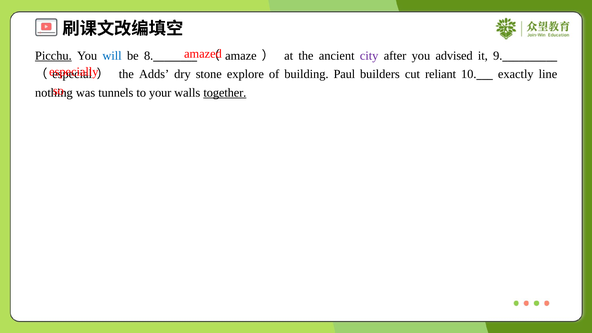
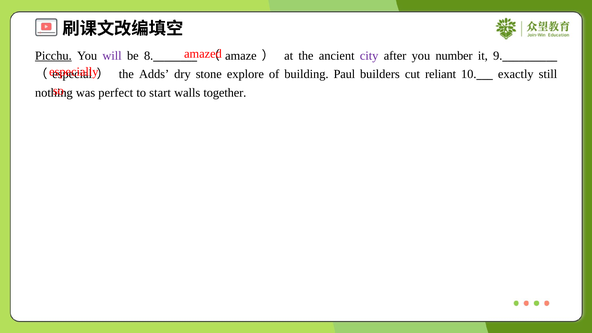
will colour: blue -> purple
advised: advised -> number
line: line -> still
tunnels: tunnels -> perfect
your: your -> start
together underline: present -> none
